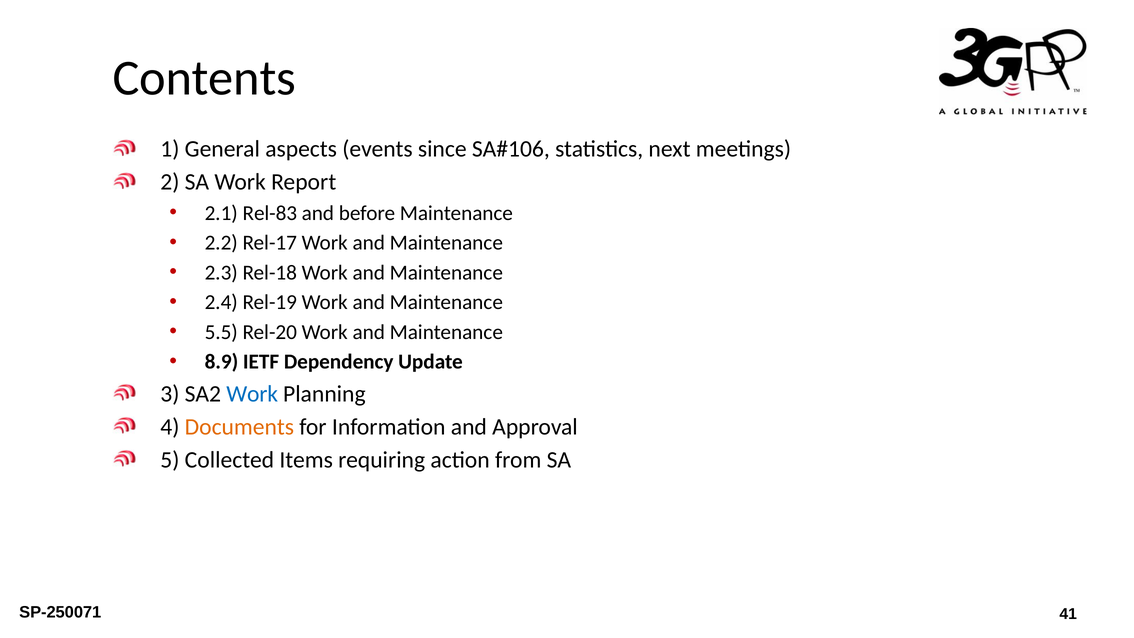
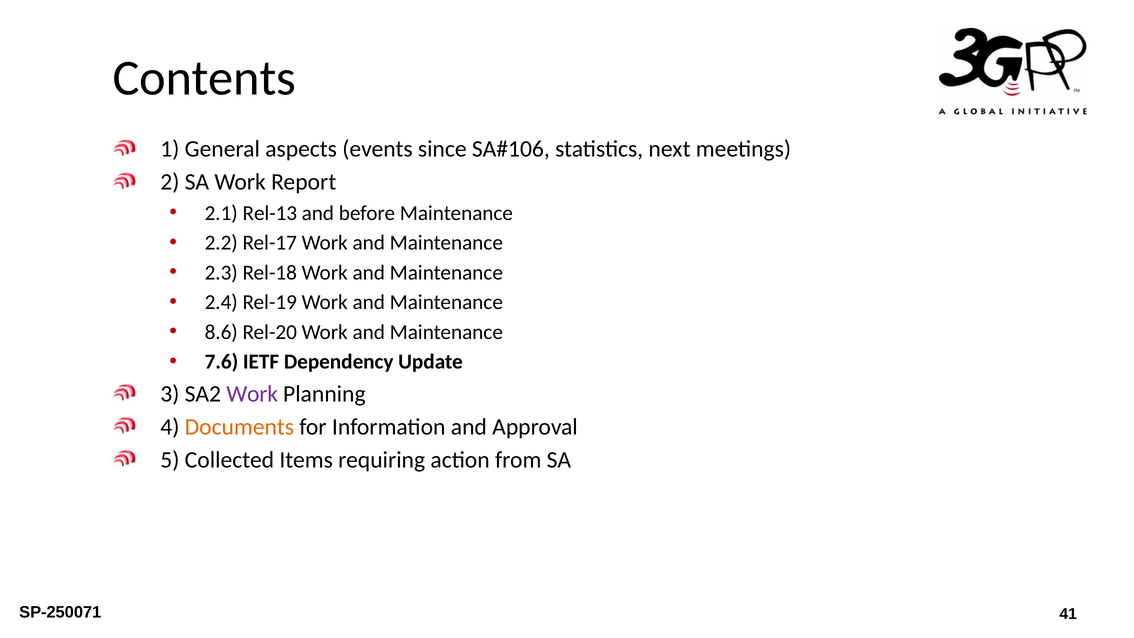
Rel-83: Rel-83 -> Rel-13
5.5: 5.5 -> 8.6
8.9: 8.9 -> 7.6
Work at (252, 394) colour: blue -> purple
